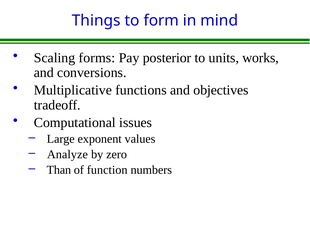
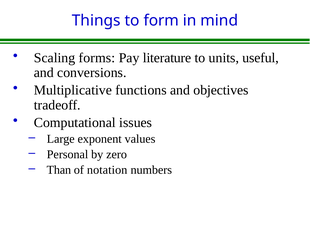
posterior: posterior -> literature
works: works -> useful
Analyze: Analyze -> Personal
function: function -> notation
